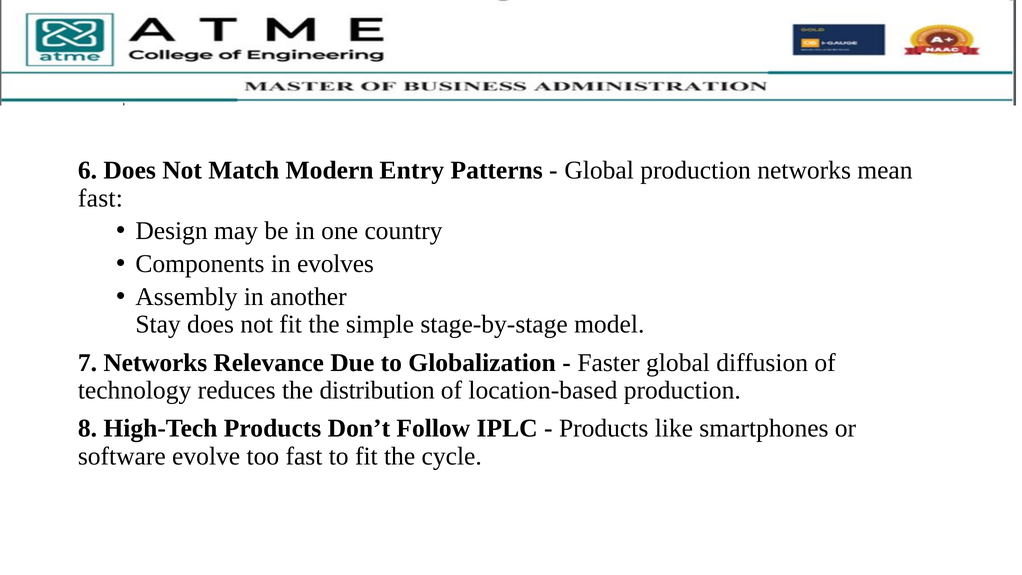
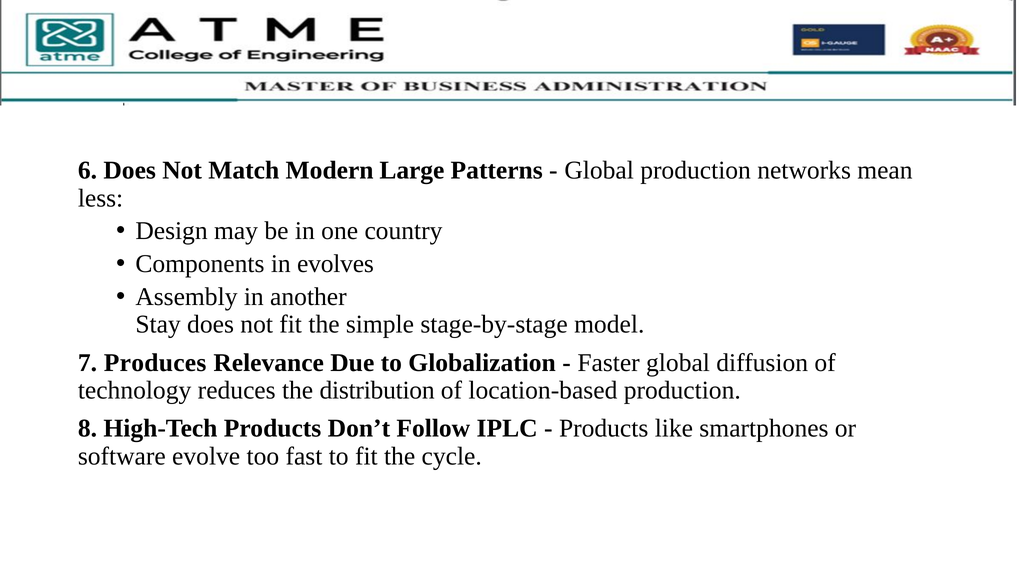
Entry: Entry -> Large
fast at (100, 198): fast -> less
7 Networks: Networks -> Produces
